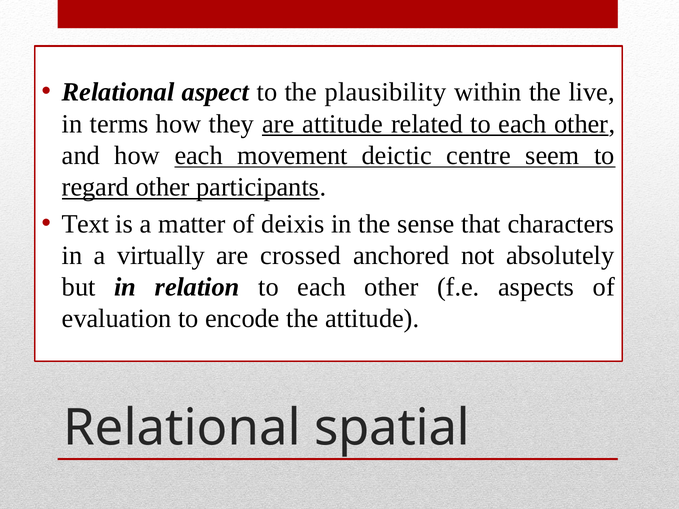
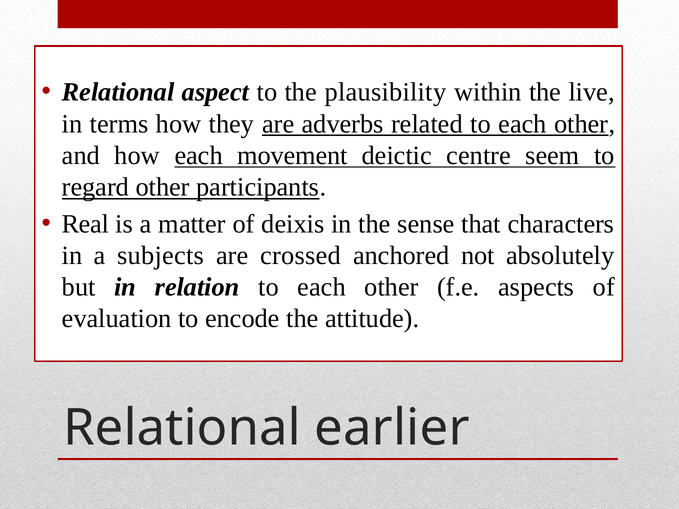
are attitude: attitude -> adverbs
Text: Text -> Real
virtually: virtually -> subjects
spatial: spatial -> earlier
